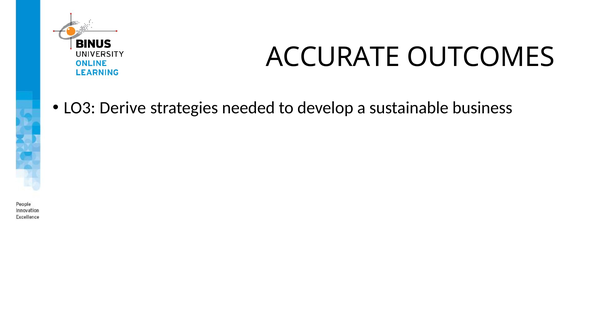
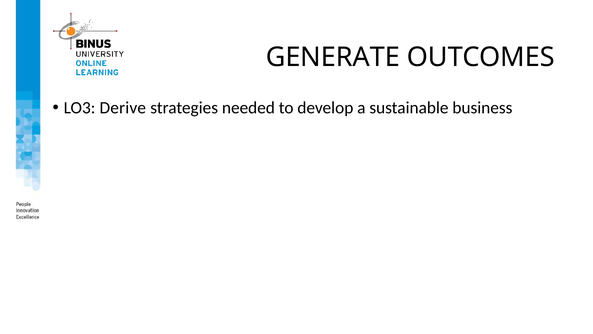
ACCURATE: ACCURATE -> GENERATE
